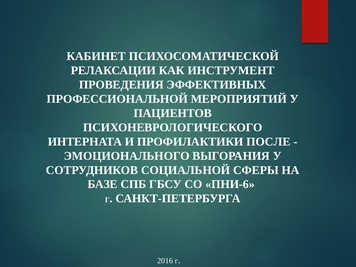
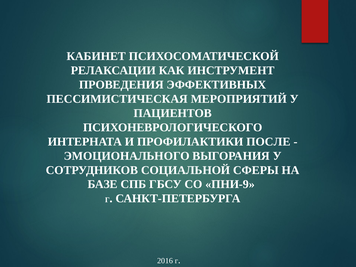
ПРОФЕССИОНАЛЬНОЙ: ПРОФЕССИОНАЛЬНОЙ -> ПЕССИМИСТИЧЕСКАЯ
ПНИ-6: ПНИ-6 -> ПНИ-9
